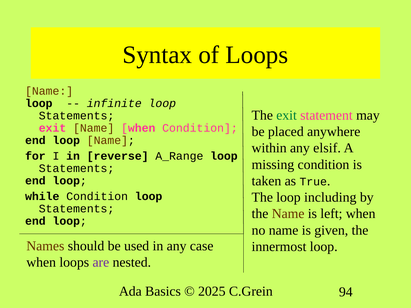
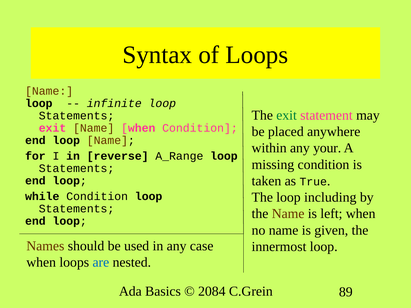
elsif: elsif -> your
are colour: purple -> blue
2025: 2025 -> 2084
94: 94 -> 89
